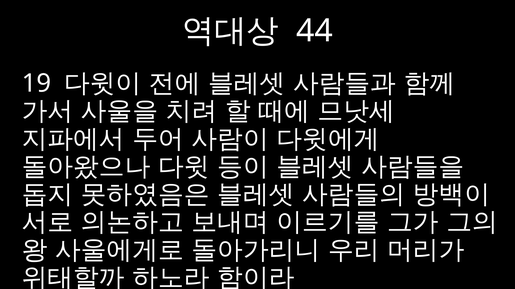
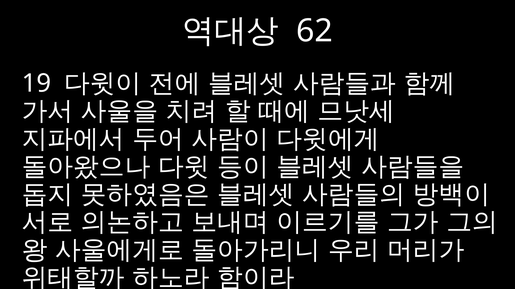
44: 44 -> 62
